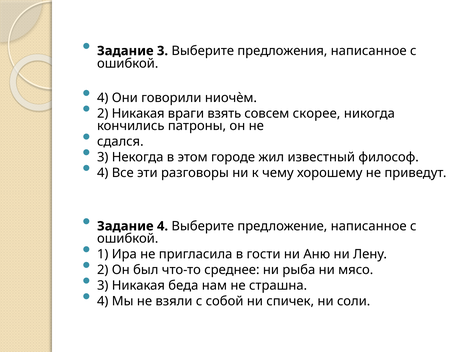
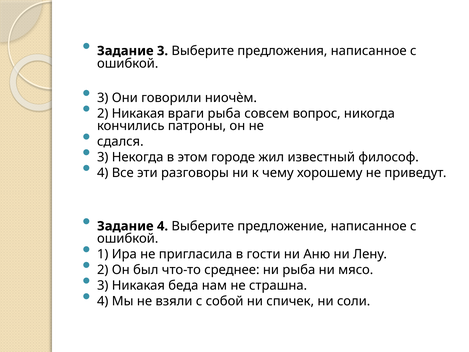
4 at (103, 98): 4 -> 3
враги взять: взять -> рыба
скорее: скорее -> вопрос
